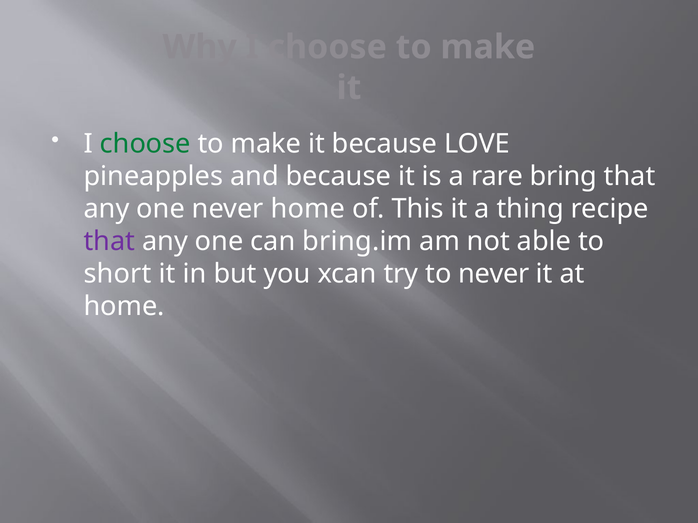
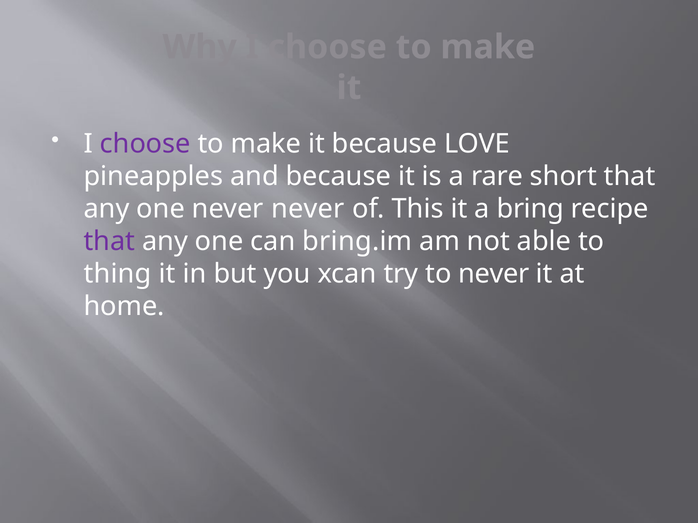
choose at (145, 144) colour: green -> purple
bring: bring -> short
never home: home -> never
thing: thing -> bring
short: short -> thing
